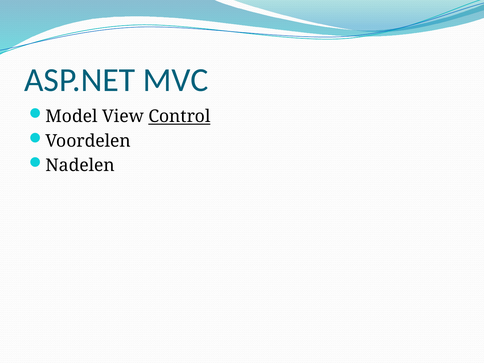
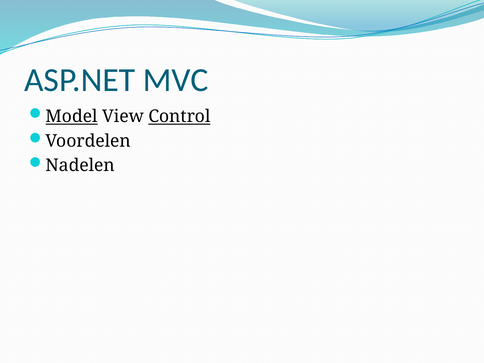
Model underline: none -> present
